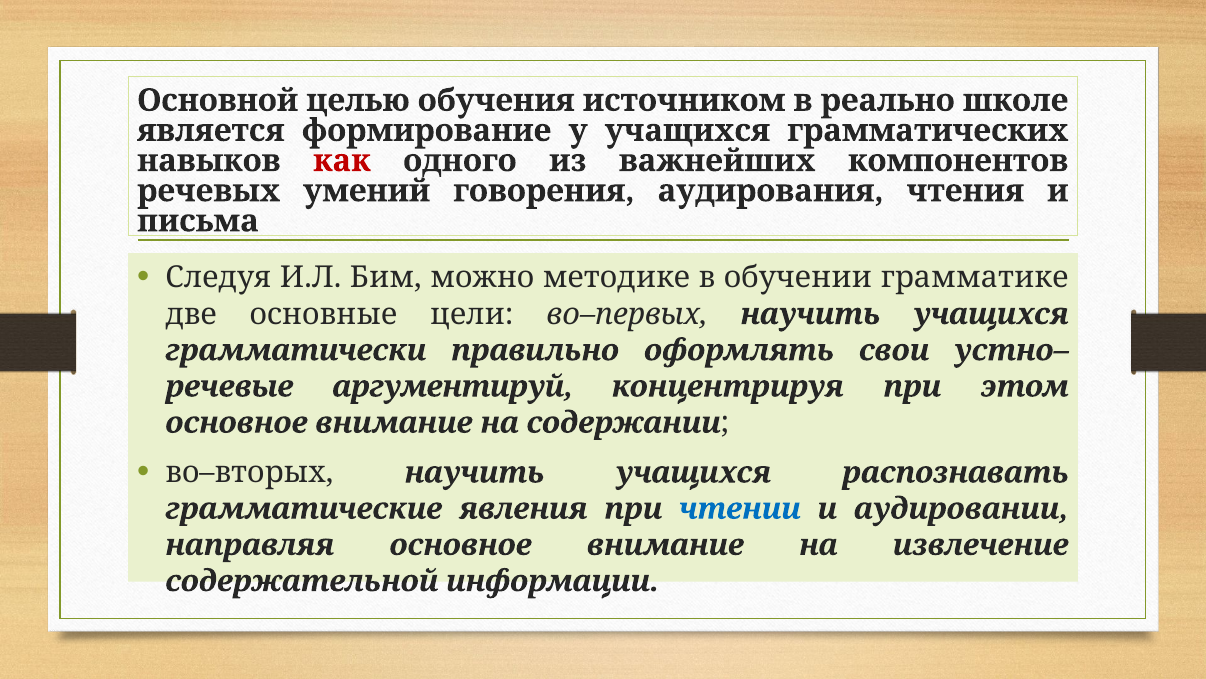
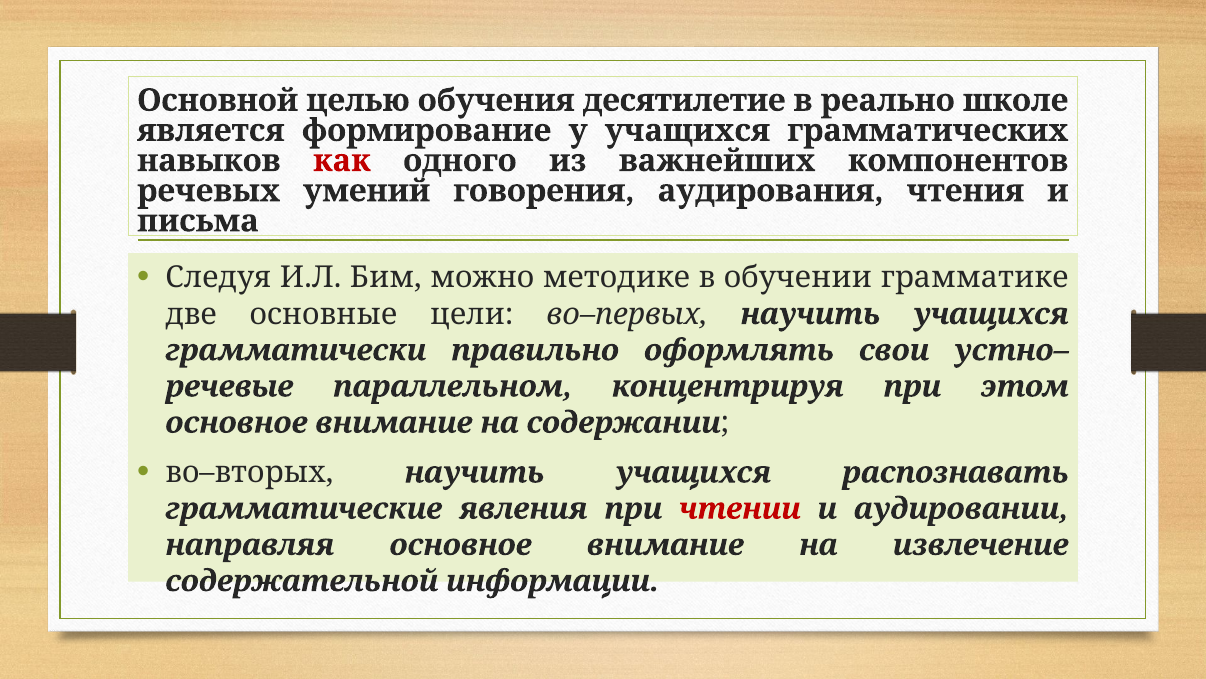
источником: источником -> десятилетие
аргументируй: аргументируй -> параллельном
чтении colour: blue -> red
